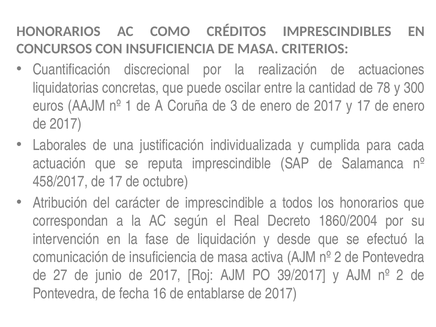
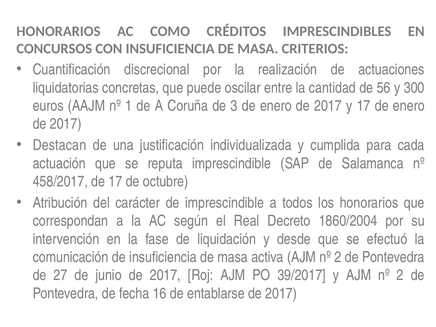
78: 78 -> 56
Laborales: Laborales -> Destacan
